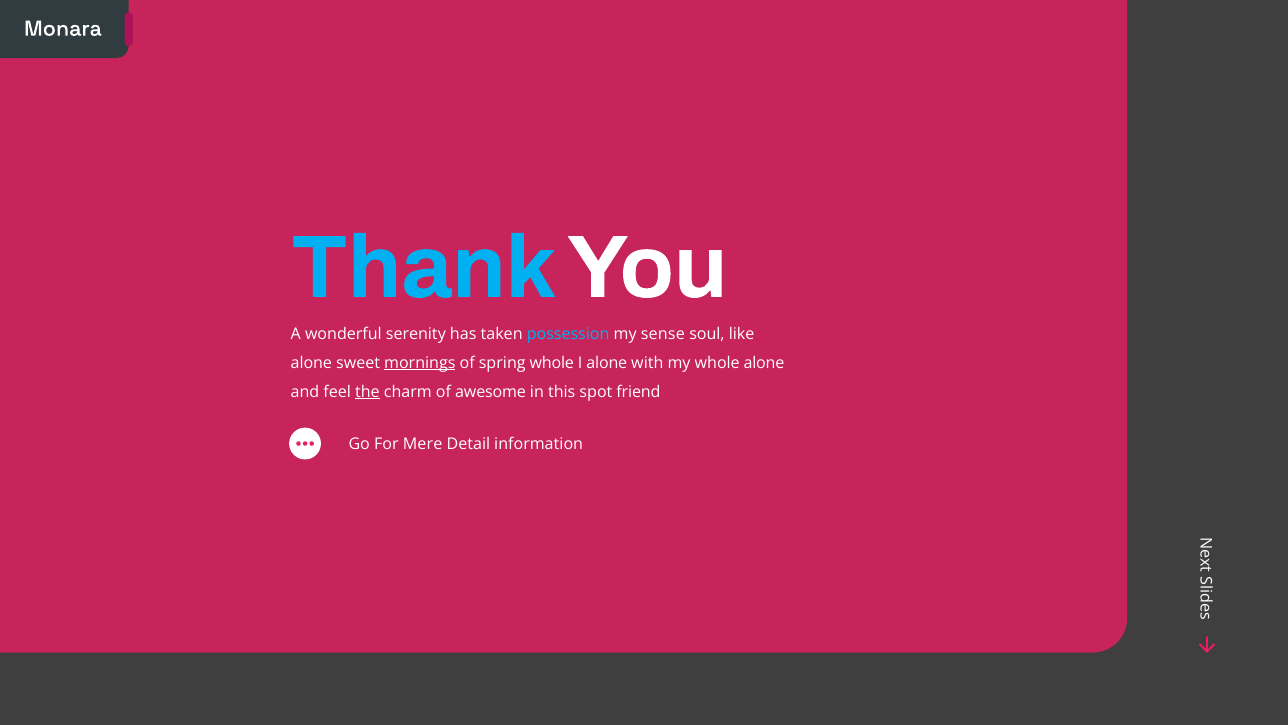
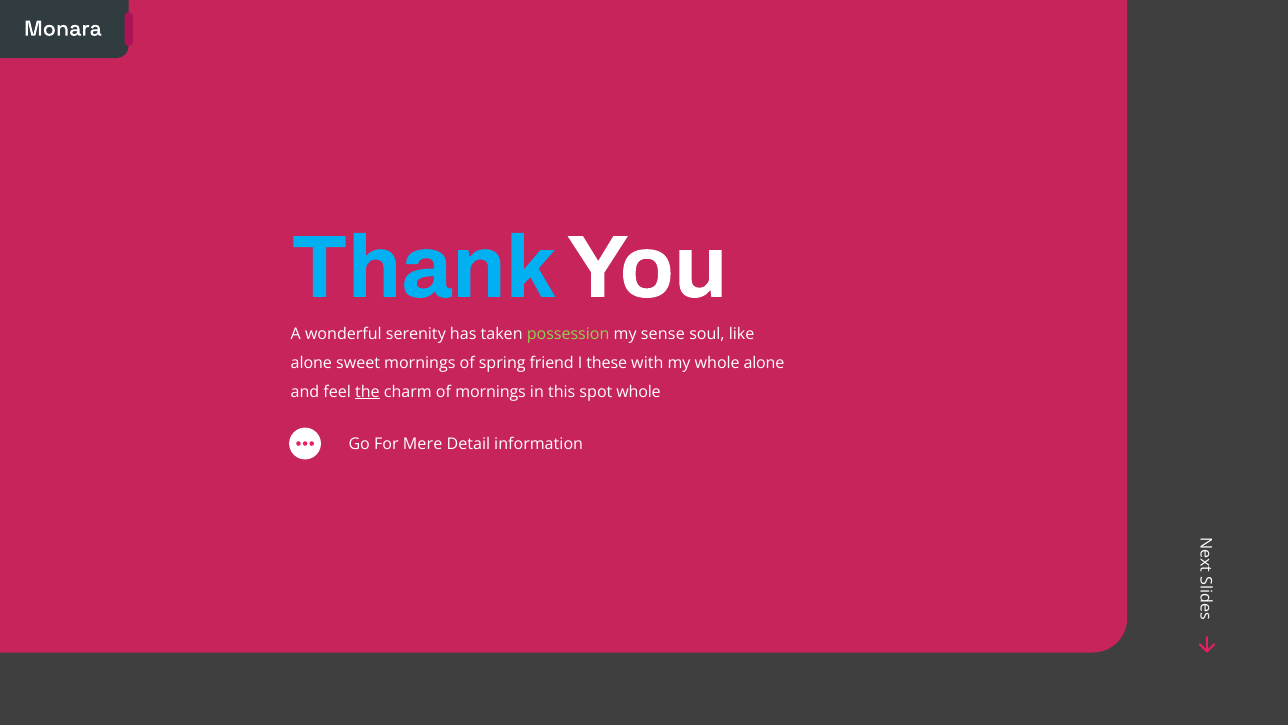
possession colour: light blue -> light green
mornings at (420, 363) underline: present -> none
spring whole: whole -> friend
I alone: alone -> these
of awesome: awesome -> mornings
spot friend: friend -> whole
